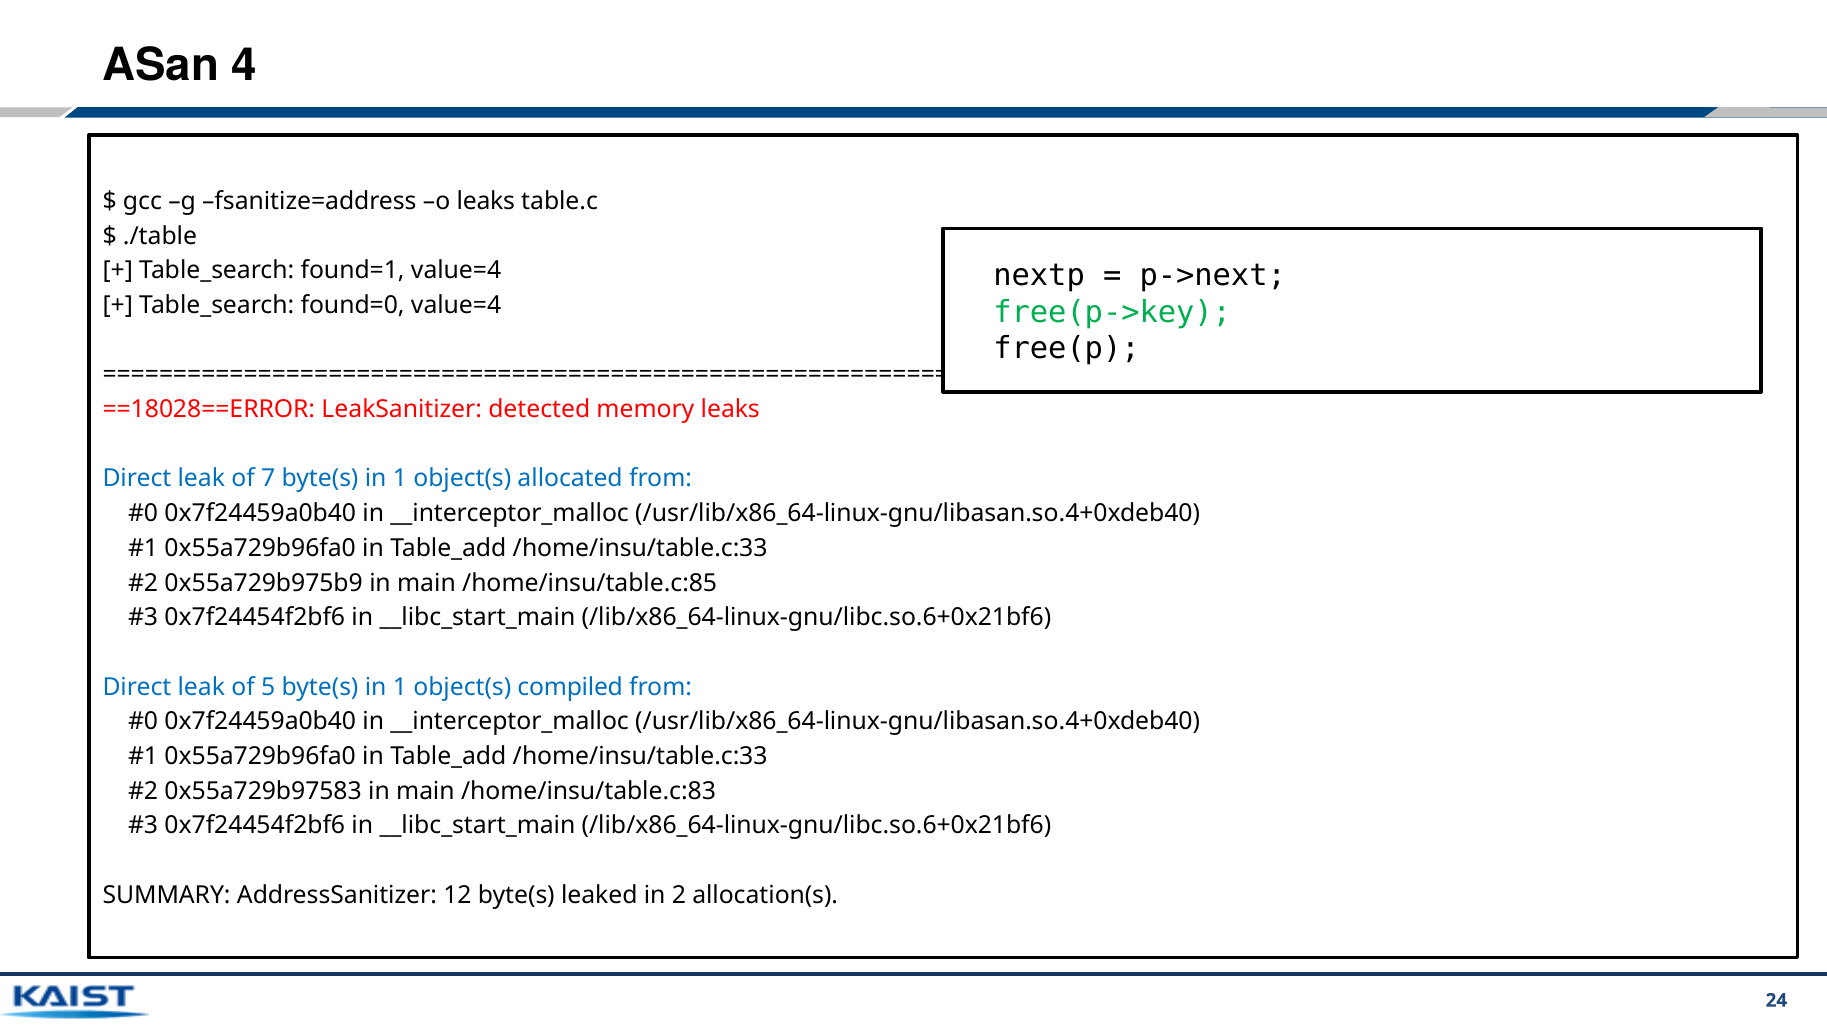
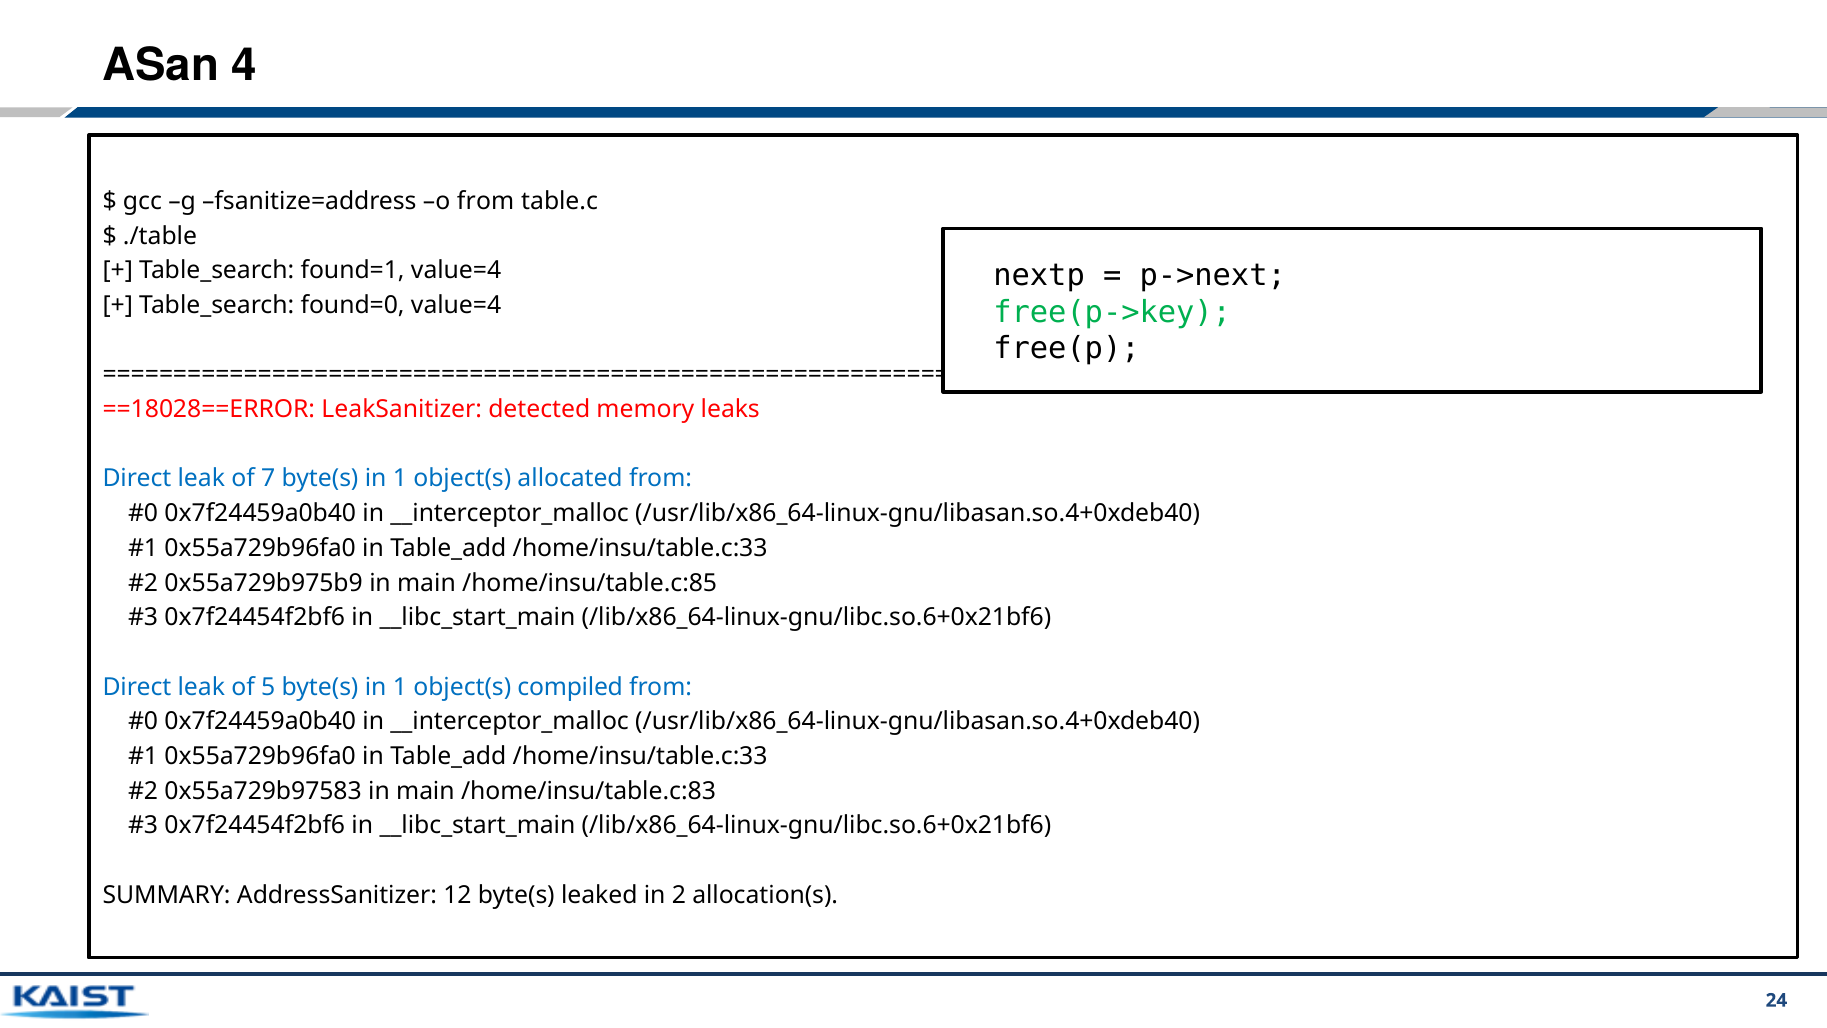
o leaks: leaks -> from
